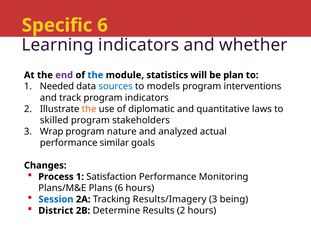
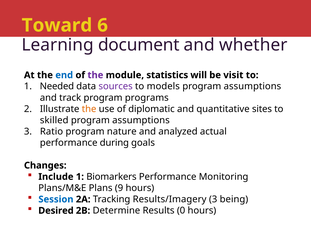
Specific: Specific -> Toward
Learning indicators: indicators -> document
end colour: purple -> blue
the at (95, 75) colour: blue -> purple
plan: plan -> visit
sources colour: blue -> purple
interventions at (253, 86): interventions -> assumptions
program indicators: indicators -> programs
laws: laws -> sites
stakeholders at (141, 120): stakeholders -> assumptions
Wrap: Wrap -> Ratio
similar: similar -> during
Process: Process -> Include
Satisfaction: Satisfaction -> Biomarkers
Plans 6: 6 -> 9
District: District -> Desired
Results 2: 2 -> 0
